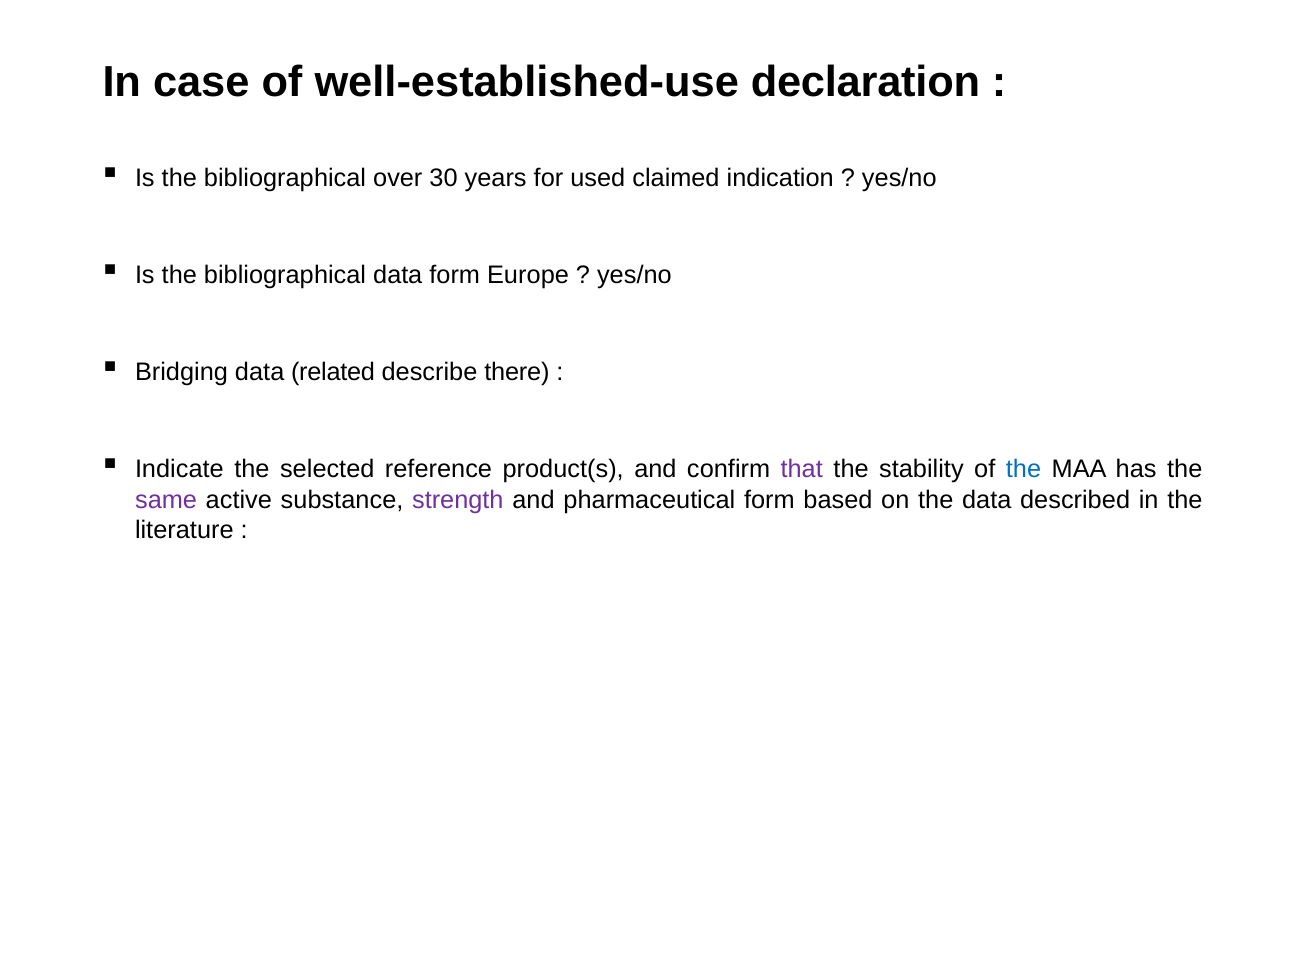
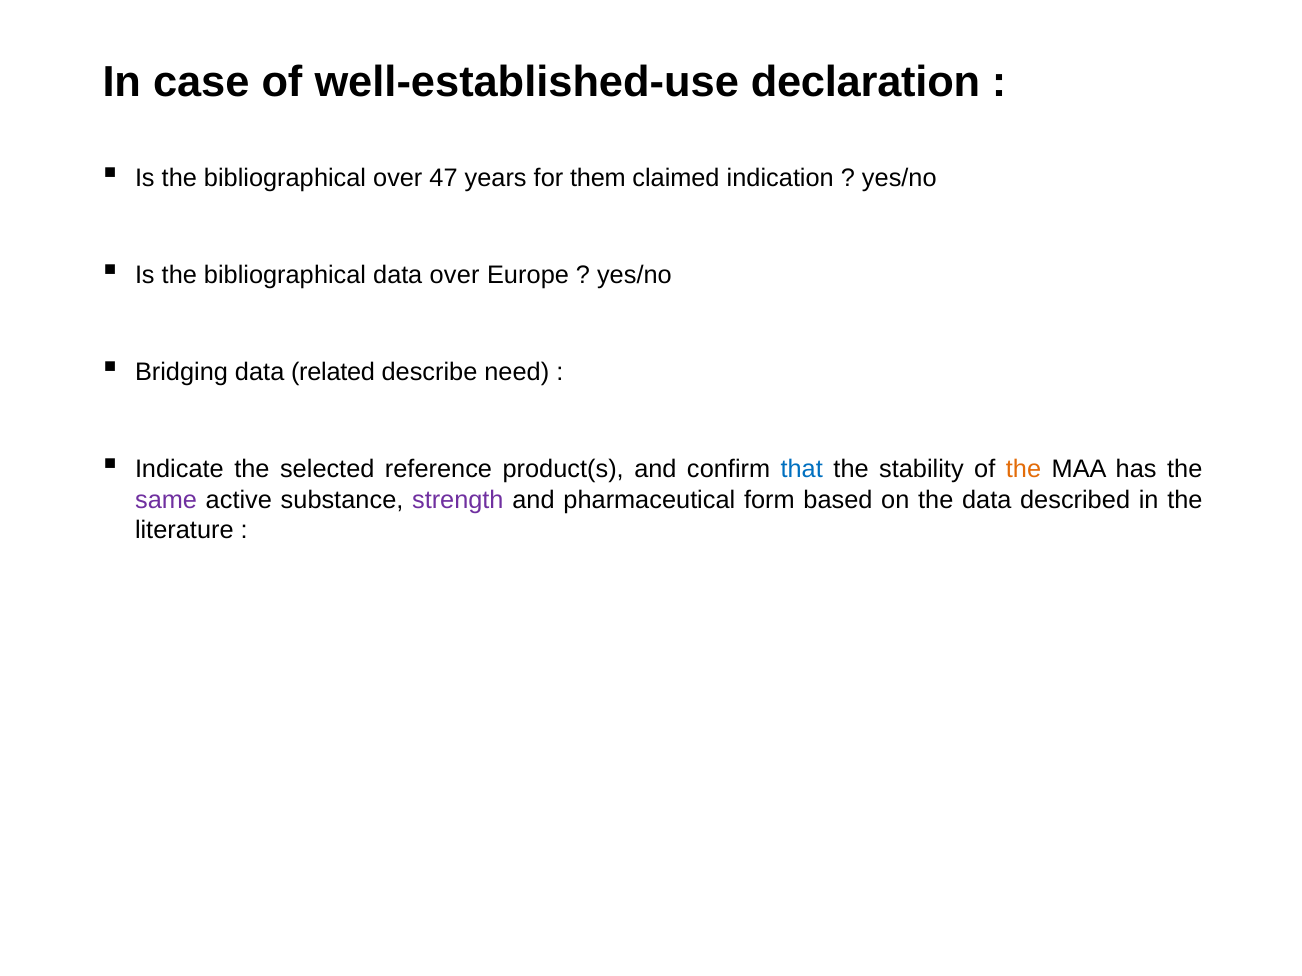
30: 30 -> 47
used: used -> them
data form: form -> over
there: there -> need
that colour: purple -> blue
the at (1023, 470) colour: blue -> orange
